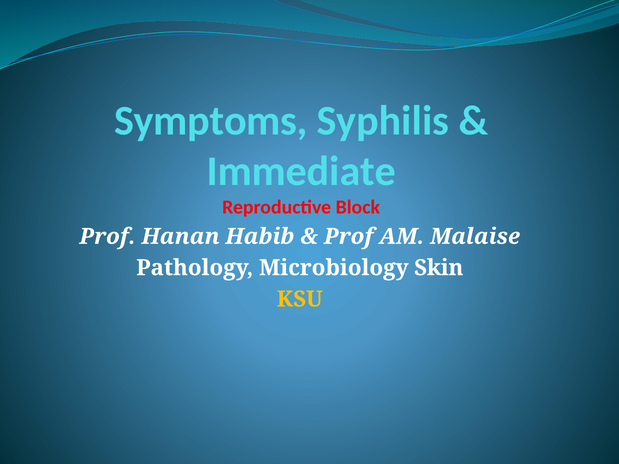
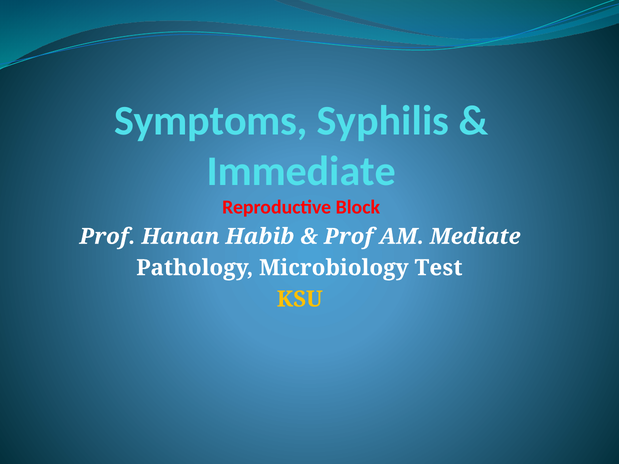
Malaise: Malaise -> Mediate
Skin: Skin -> Test
